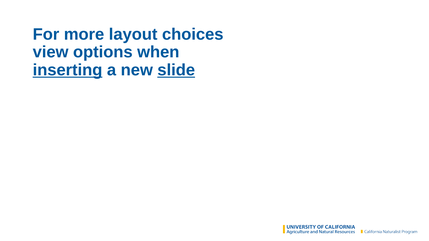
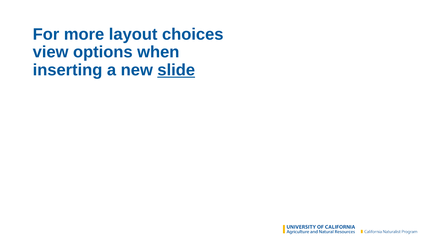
inserting underline: present -> none
